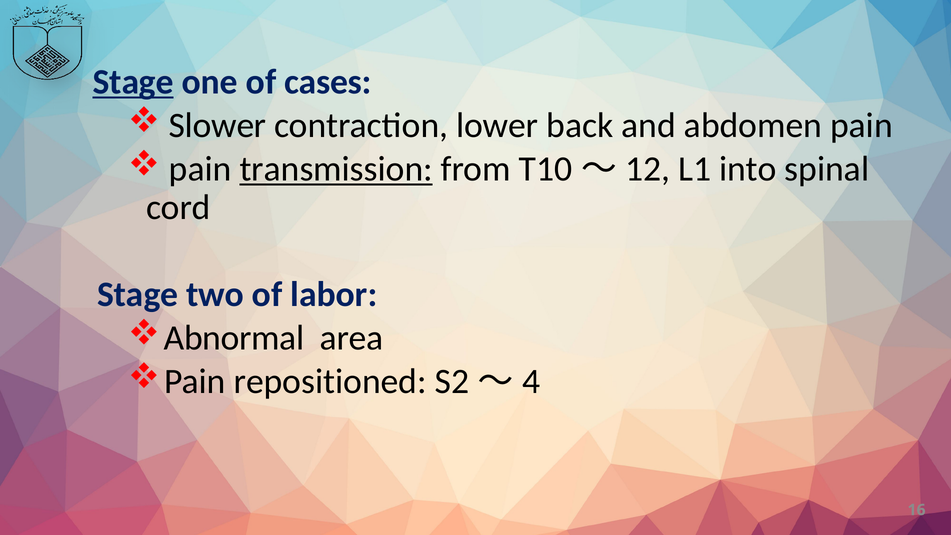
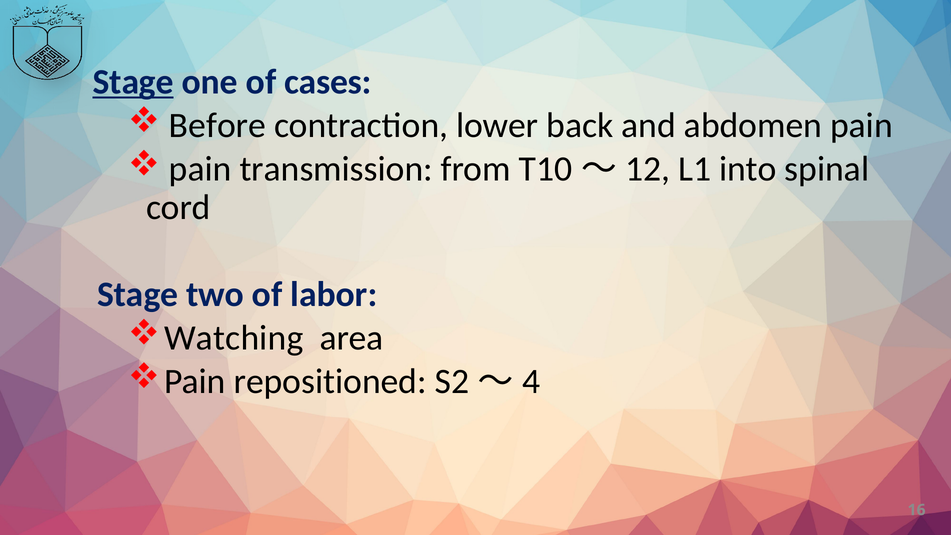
Slower: Slower -> Before
transmission underline: present -> none
Abnormal: Abnormal -> Watching
